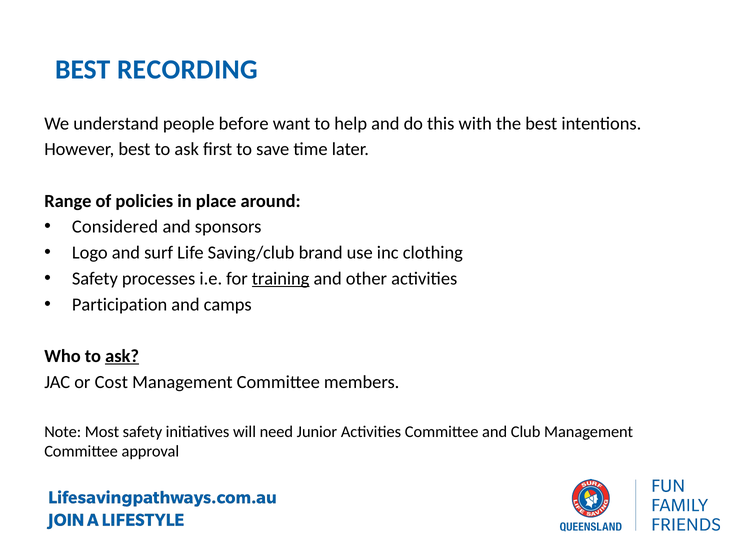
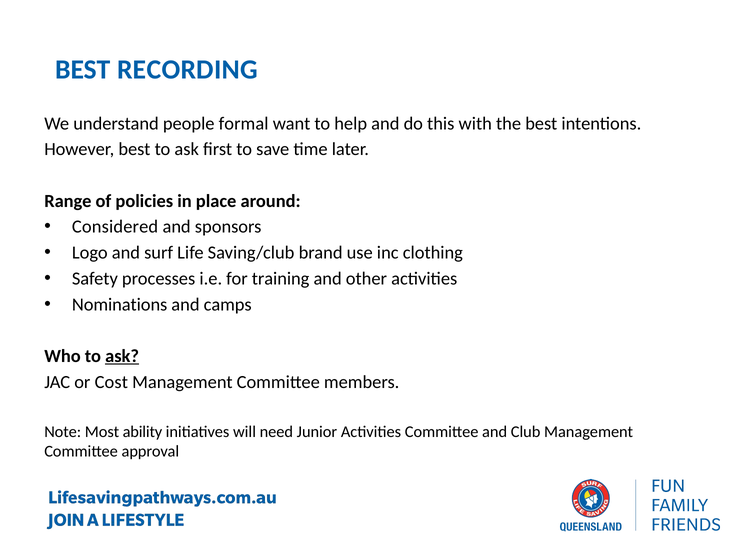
before: before -> formal
training underline: present -> none
Participation: Participation -> Nominations
Most safety: safety -> ability
